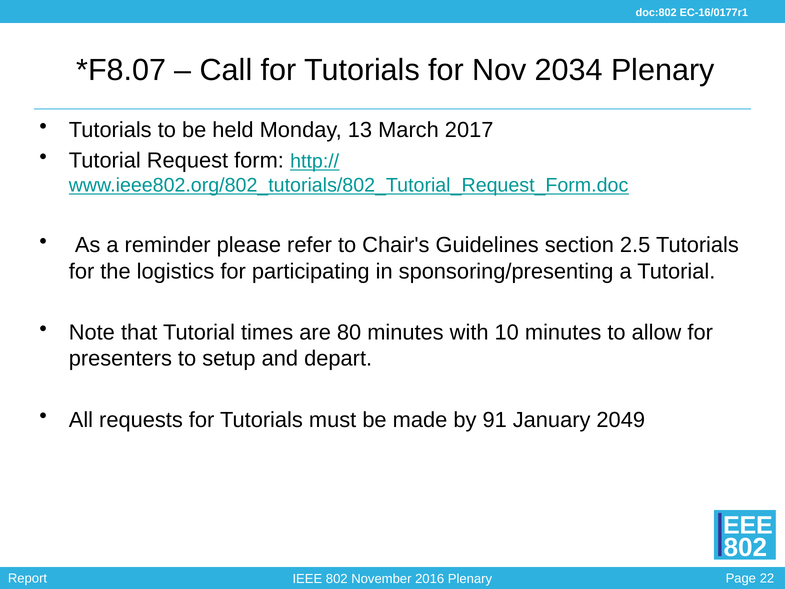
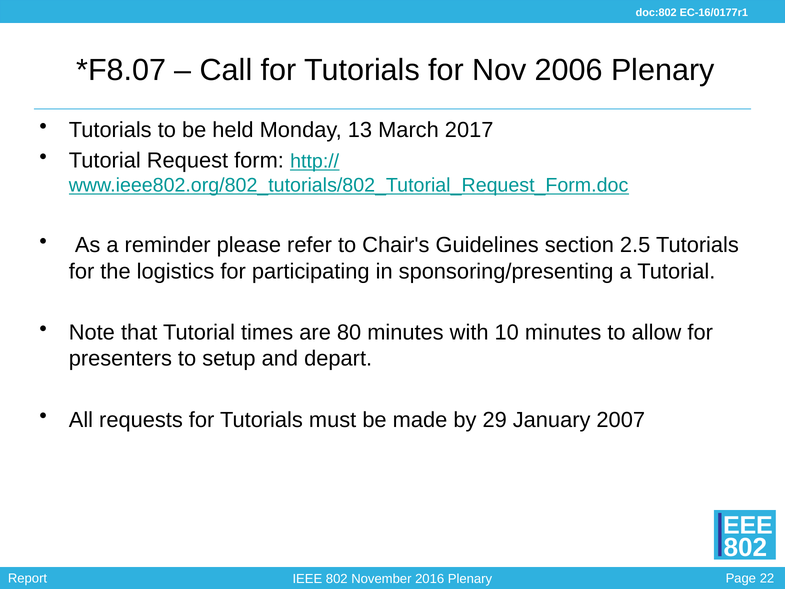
2034: 2034 -> 2006
91: 91 -> 29
2049: 2049 -> 2007
